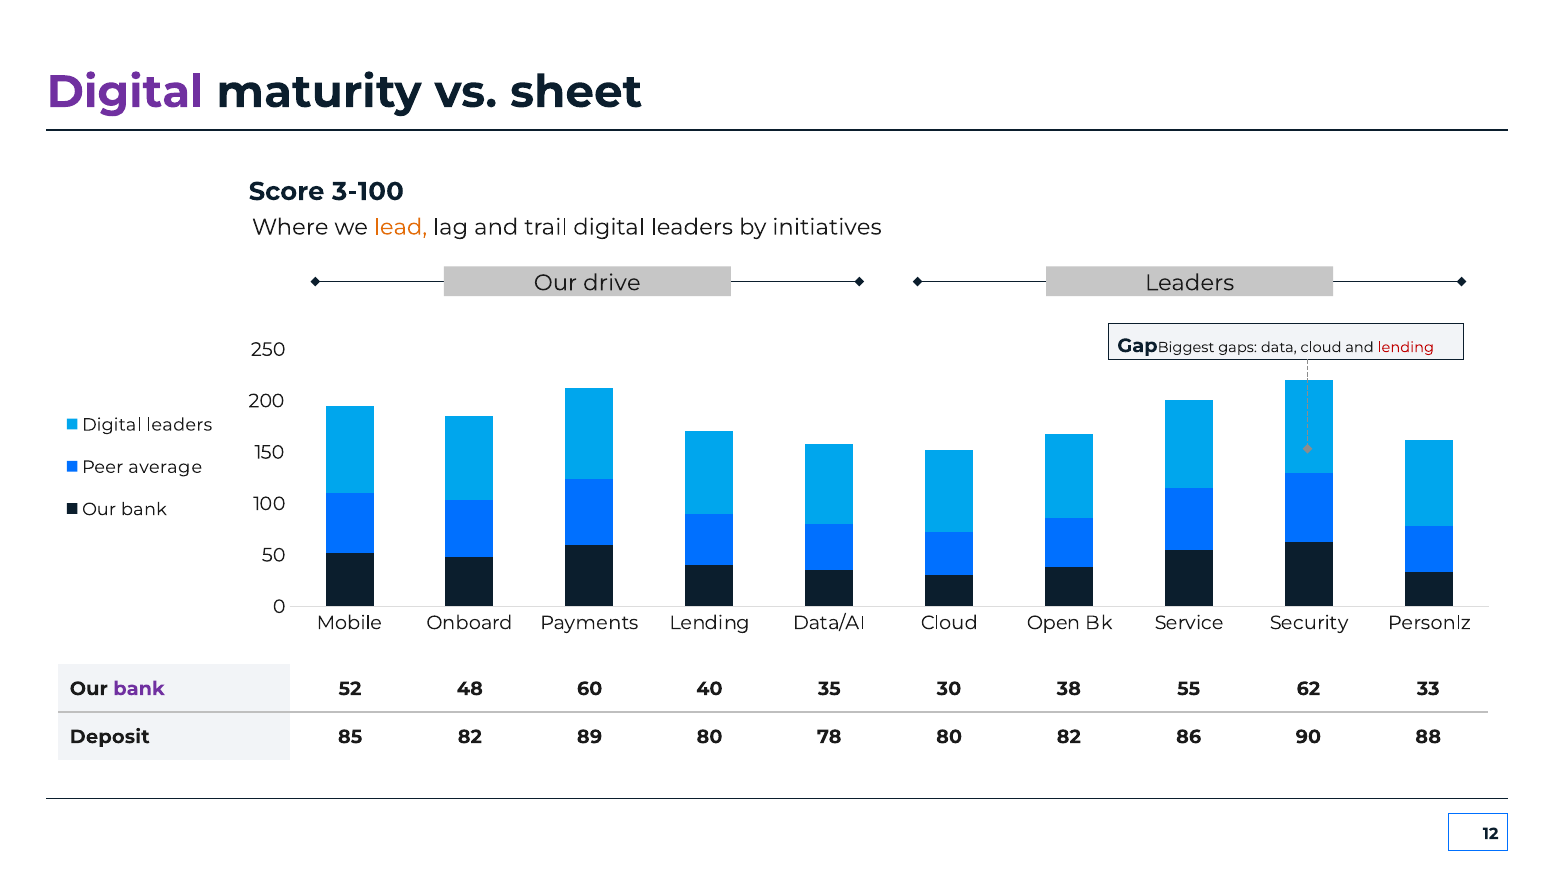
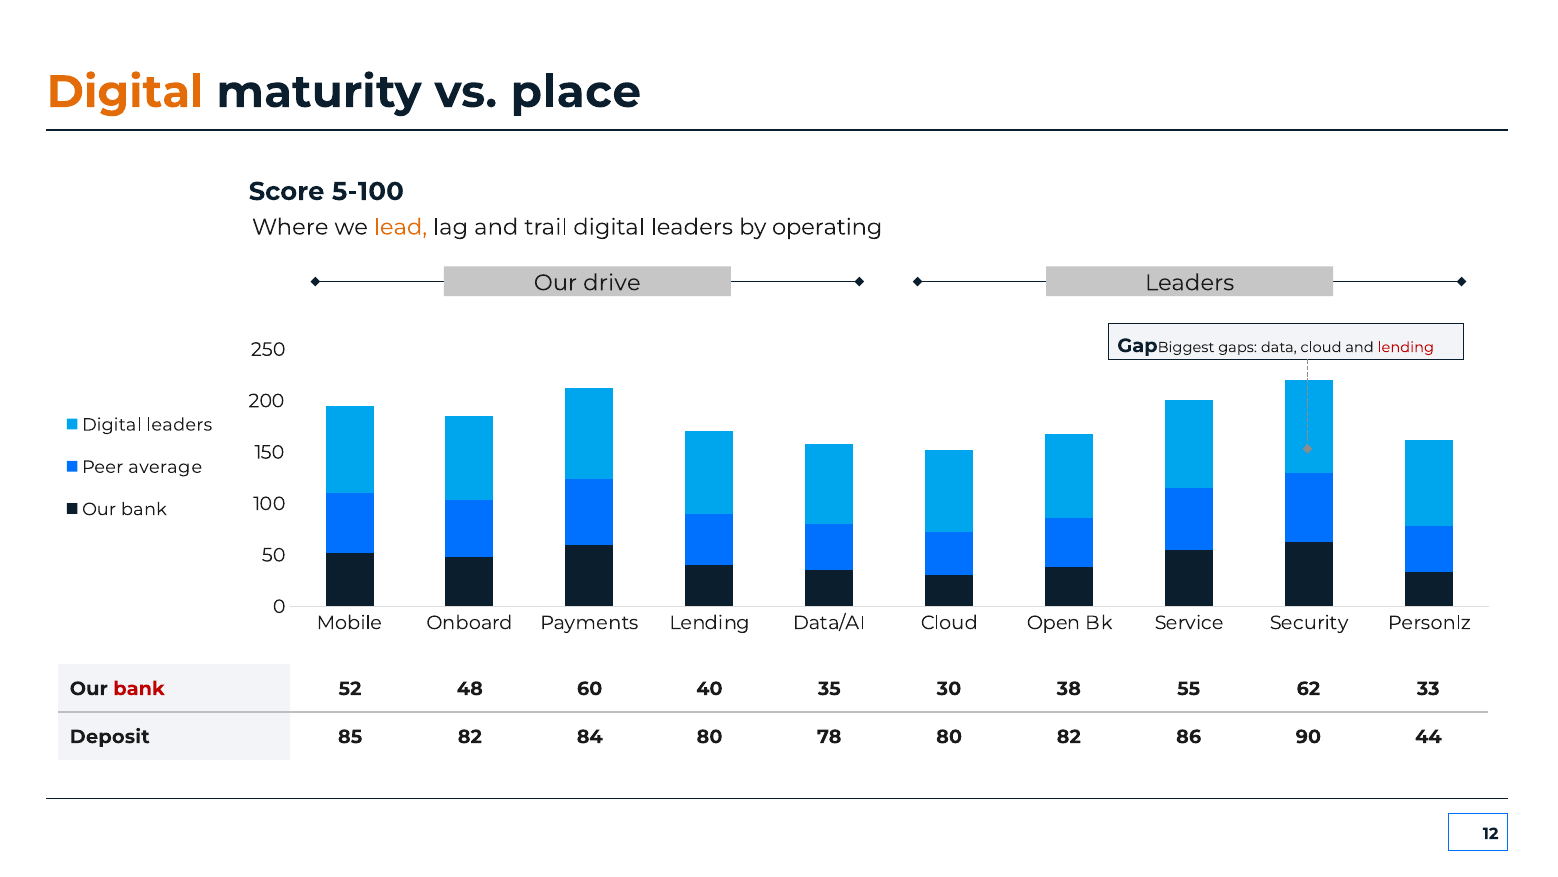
Digital at (125, 92) colour: purple -> orange
sheet: sheet -> place
3-100: 3-100 -> 5-100
initiatives: initiatives -> operating
bank at (139, 688) colour: purple -> red
89: 89 -> 84
88: 88 -> 44
